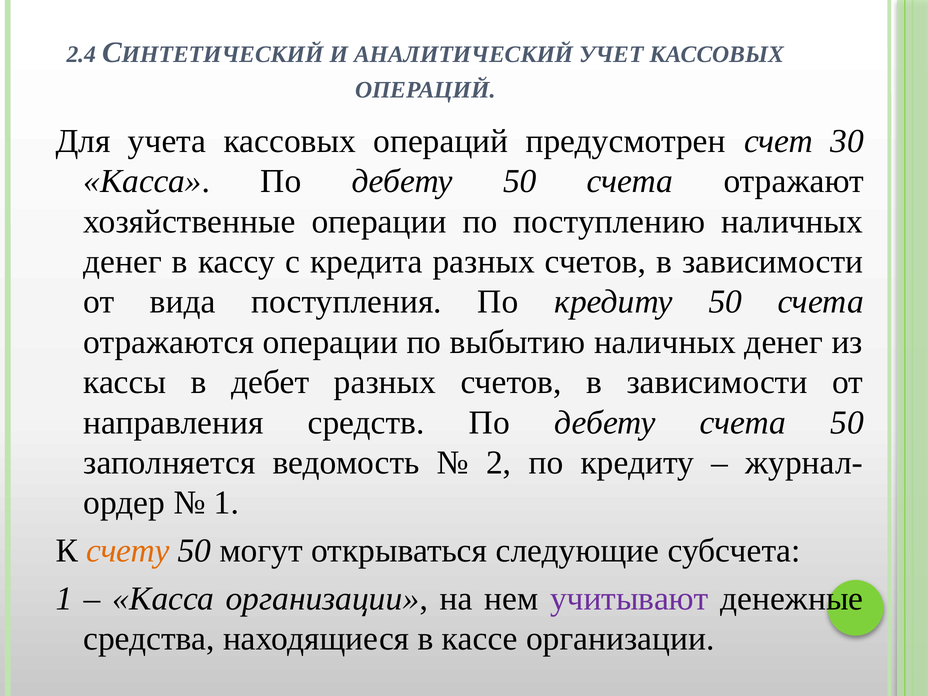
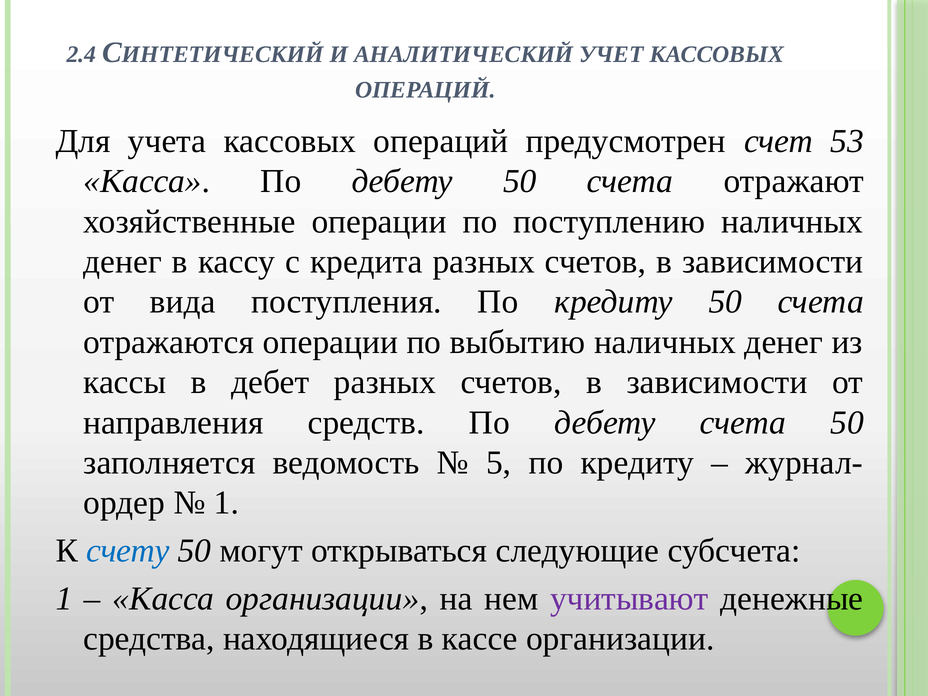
30: 30 -> 53
2: 2 -> 5
счету colour: orange -> blue
